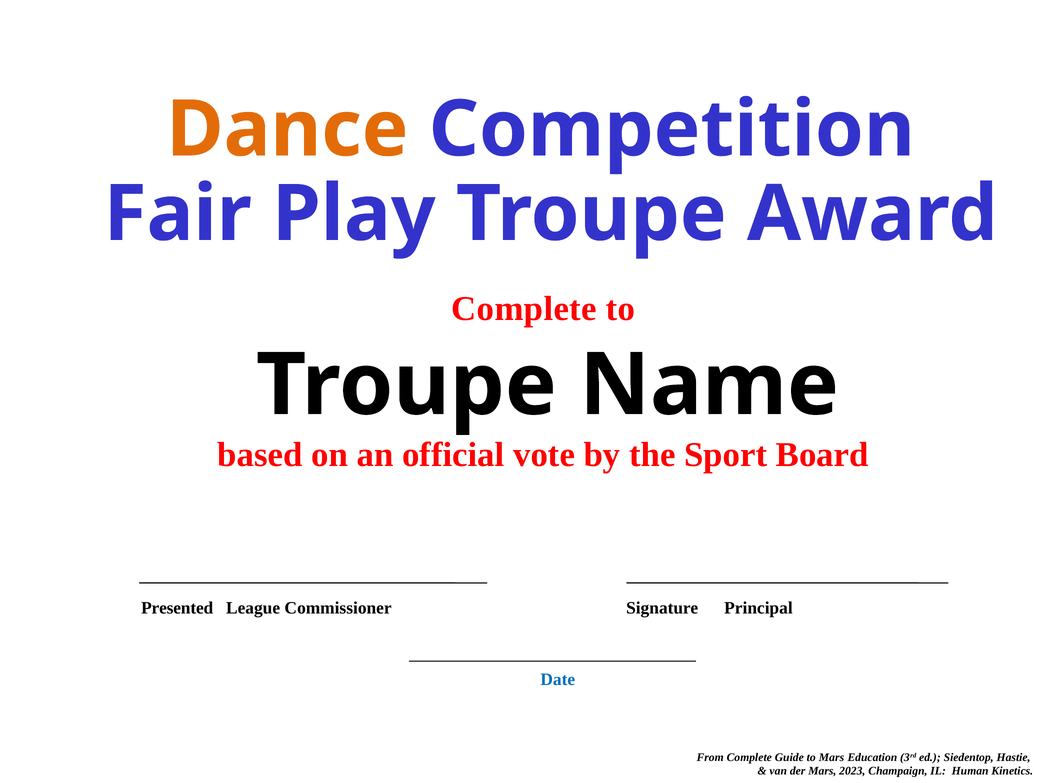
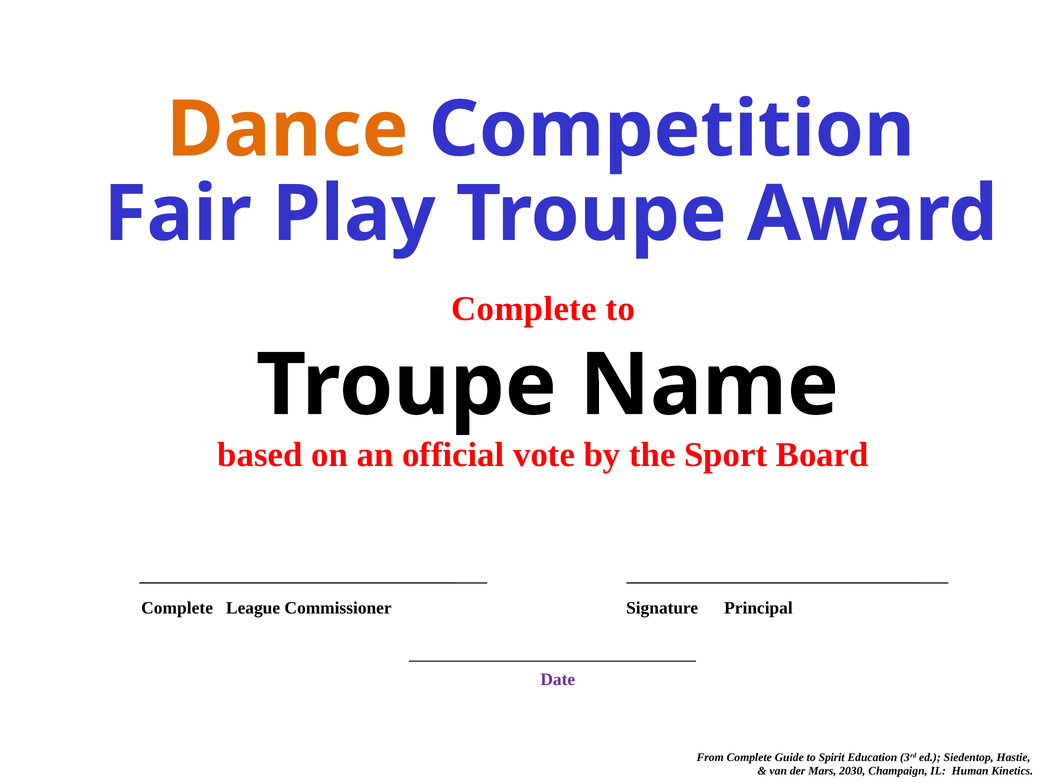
Presented at (177, 608): Presented -> Complete
Date colour: blue -> purple
to Mars: Mars -> Spirit
2023: 2023 -> 2030
